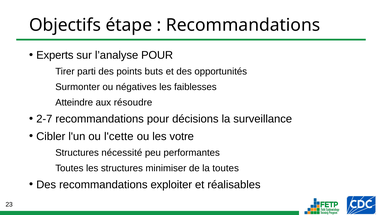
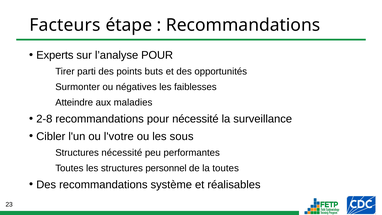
Objectifs: Objectifs -> Facteurs
résoudre: résoudre -> maladies
2-7: 2-7 -> 2-8
pour décisions: décisions -> nécessité
l'cette: l'cette -> l'votre
votre: votre -> sous
minimiser: minimiser -> personnel
exploiter: exploiter -> système
